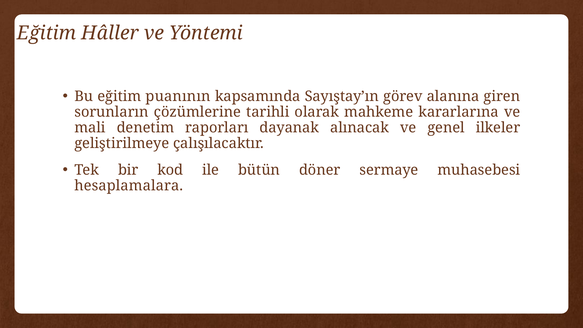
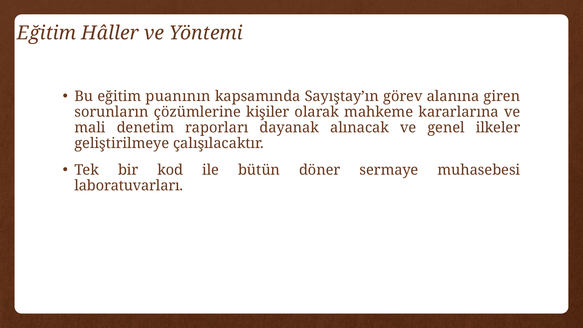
tarihli: tarihli -> kişiler
hesaplamalara: hesaplamalara -> laboratuvarları
